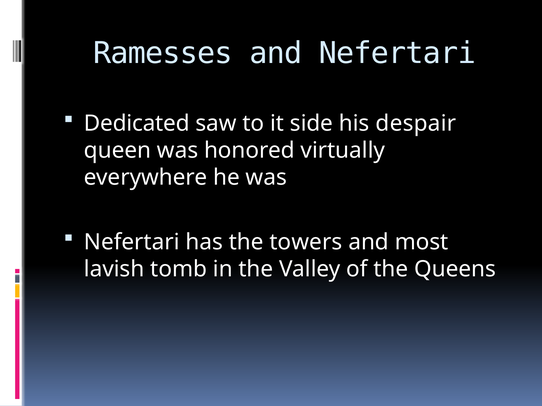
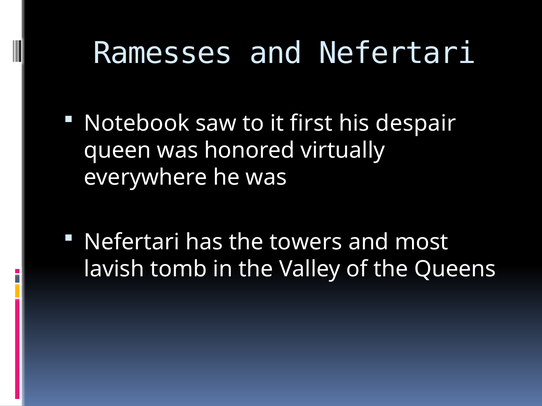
Dedicated: Dedicated -> Notebook
side: side -> first
